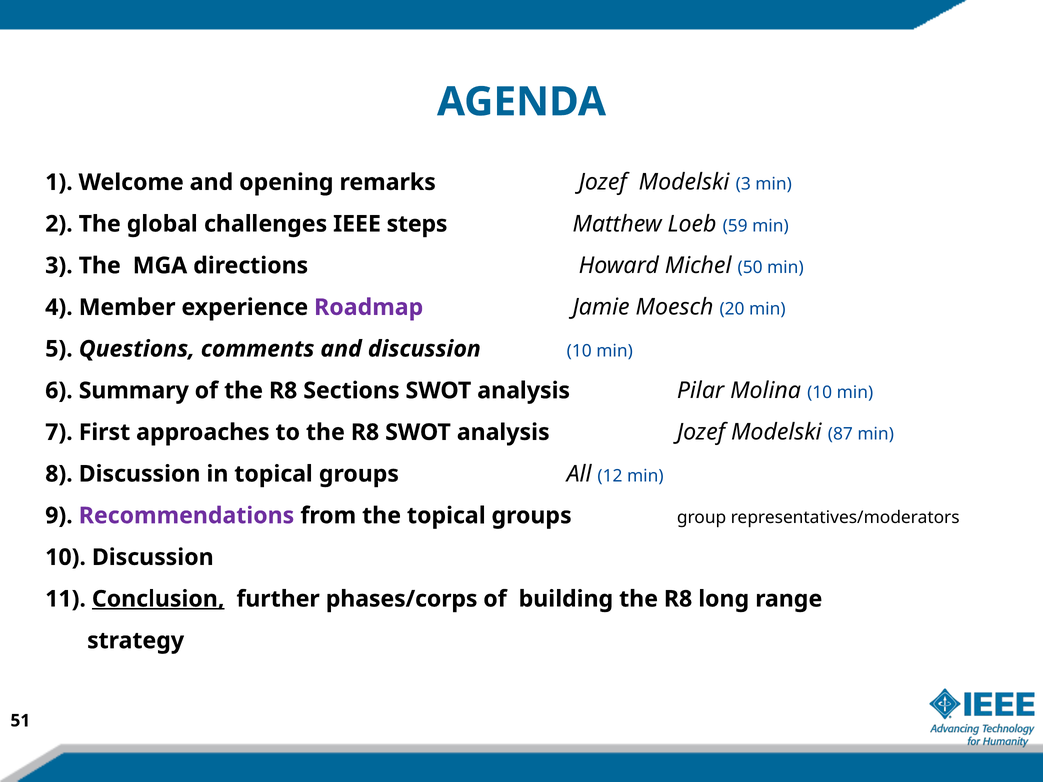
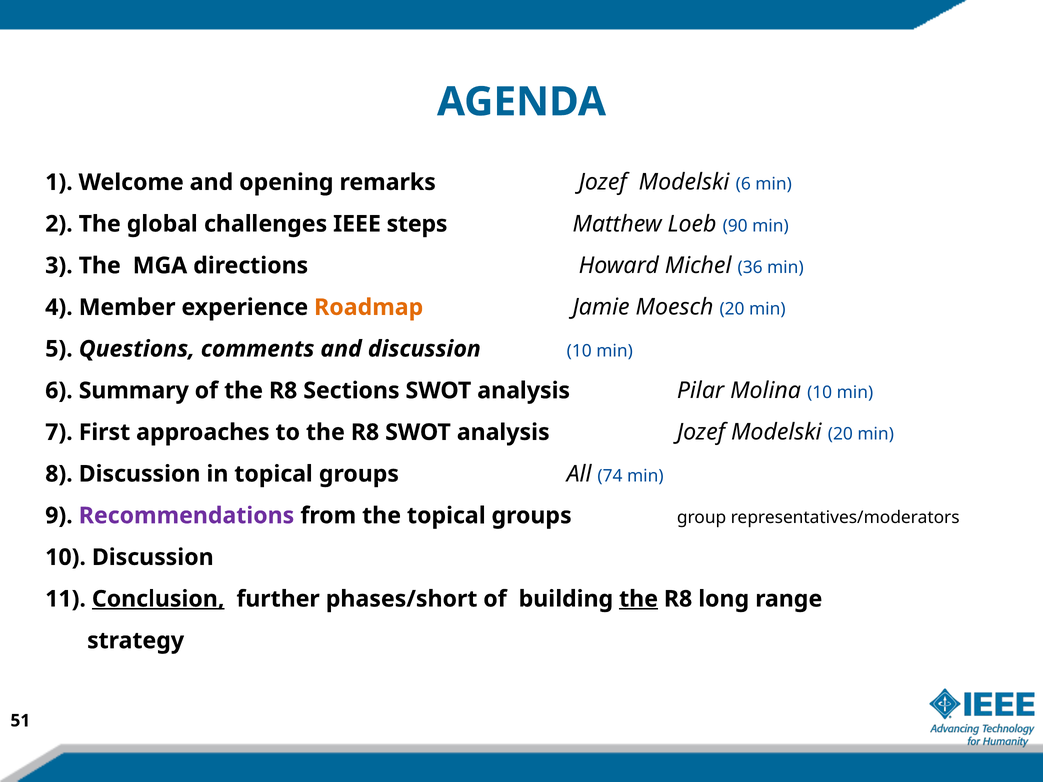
Modelski 3: 3 -> 6
59: 59 -> 90
50: 50 -> 36
Roadmap colour: purple -> orange
Modelski 87: 87 -> 20
12: 12 -> 74
phases/corps: phases/corps -> phases/short
the at (639, 599) underline: none -> present
